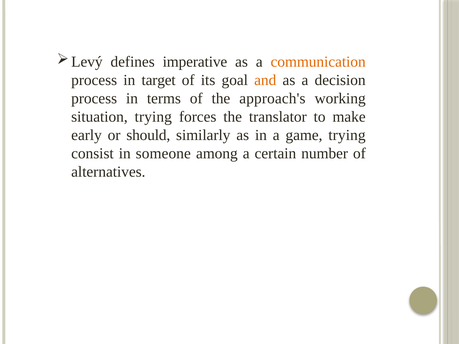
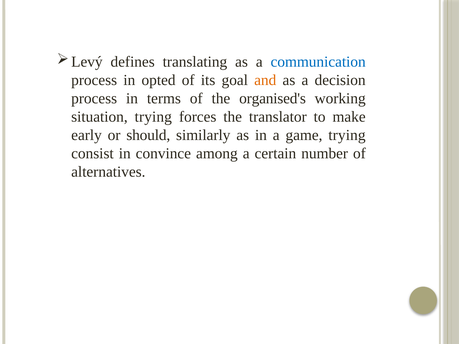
imperative: imperative -> translating
communication colour: orange -> blue
target: target -> opted
approach's: approach's -> organised's
someone: someone -> convince
